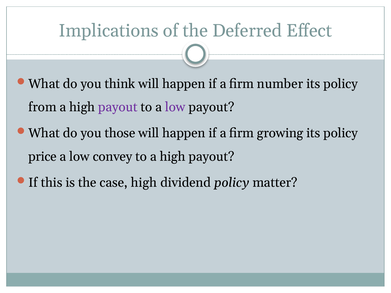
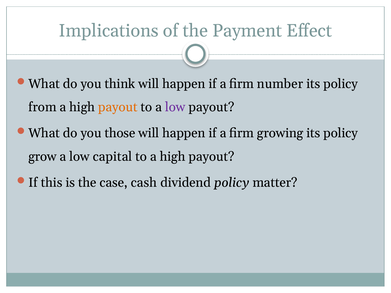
Deferred: Deferred -> Payment
payout at (118, 107) colour: purple -> orange
price: price -> grow
convey: convey -> capital
case high: high -> cash
